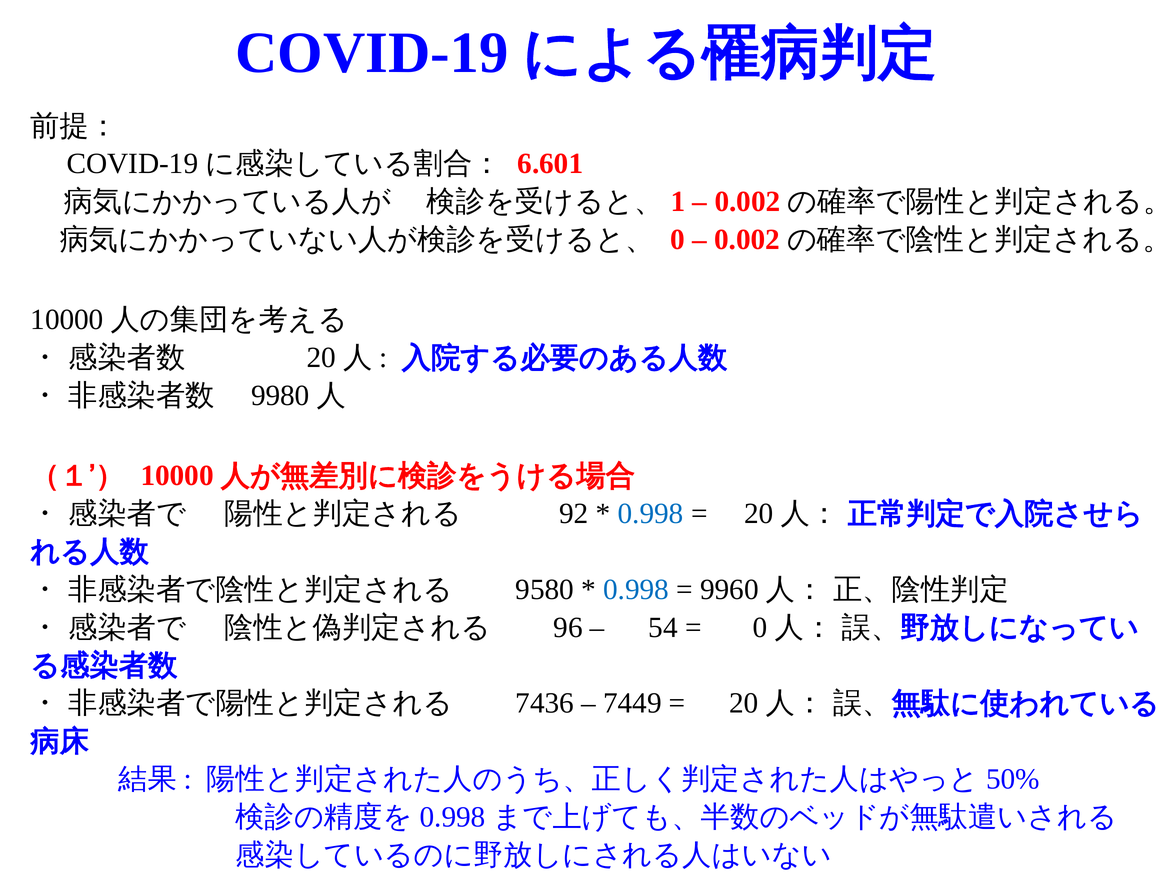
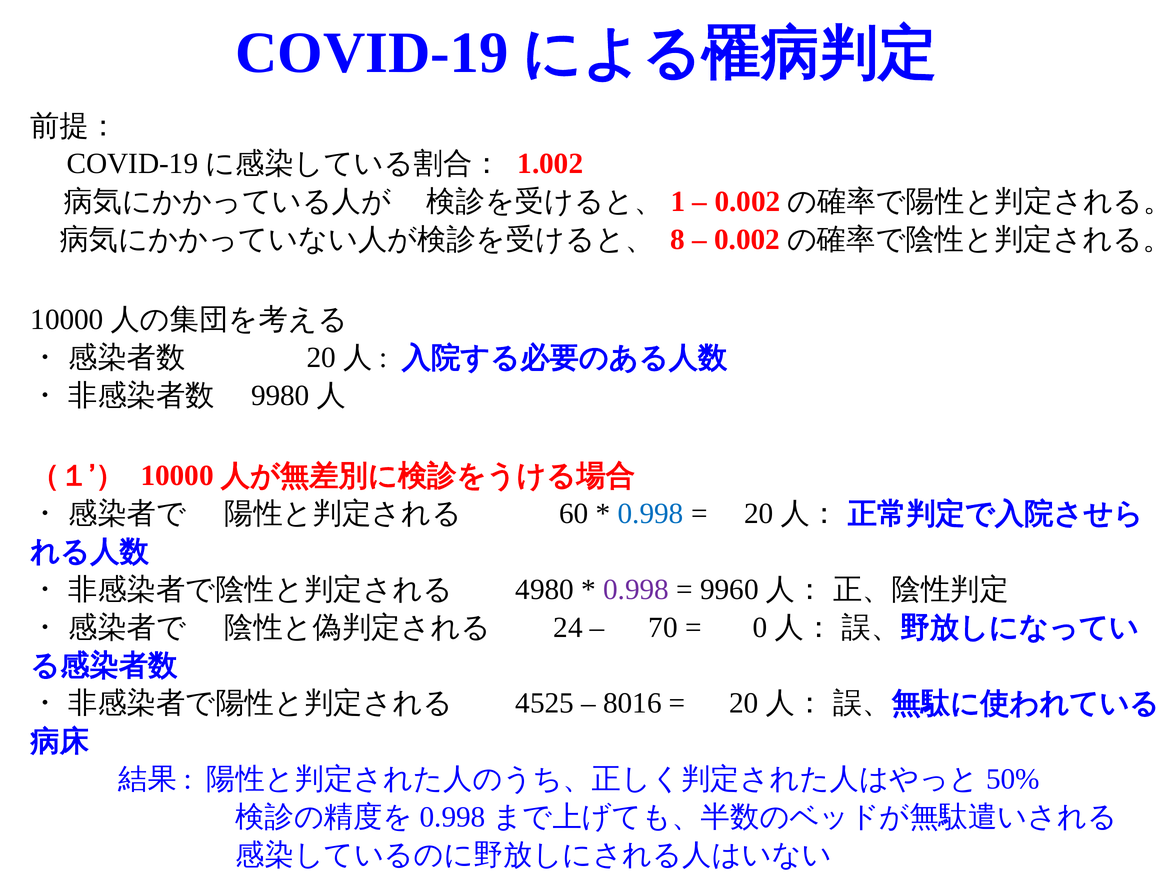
6.601: 6.601 -> 1.002
0: 0 -> 8
92: 92 -> 60
9580: 9580 -> 4980
0.998 at (636, 589) colour: blue -> purple
96: 96 -> 24
54: 54 -> 70
7436: 7436 -> 4525
7449: 7449 -> 8016
